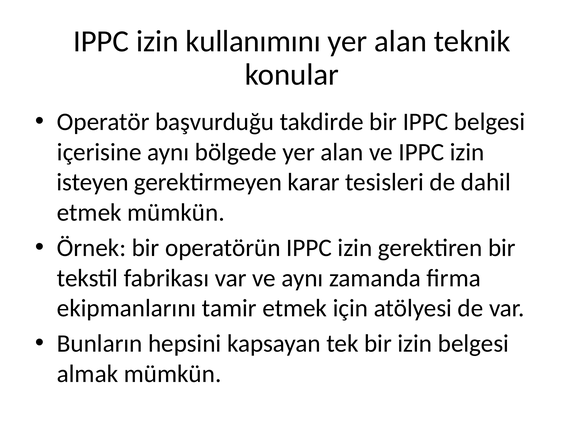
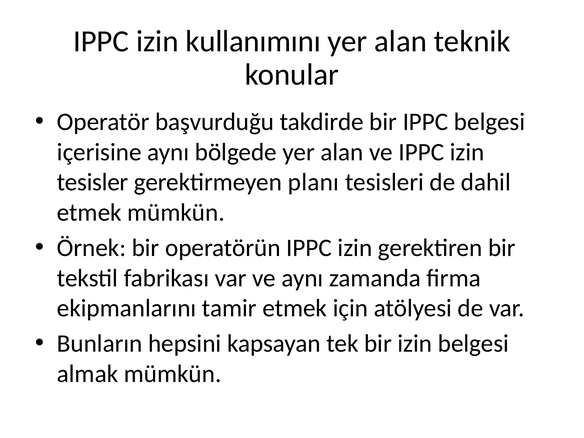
isteyen: isteyen -> tesisler
karar: karar -> planı
